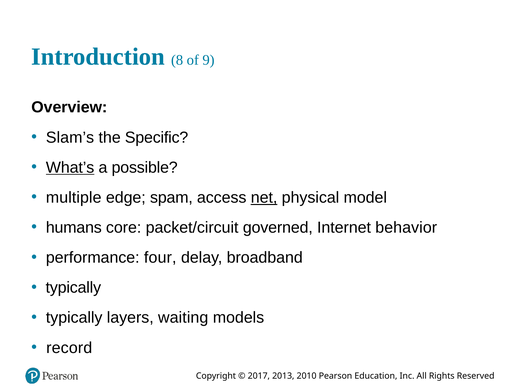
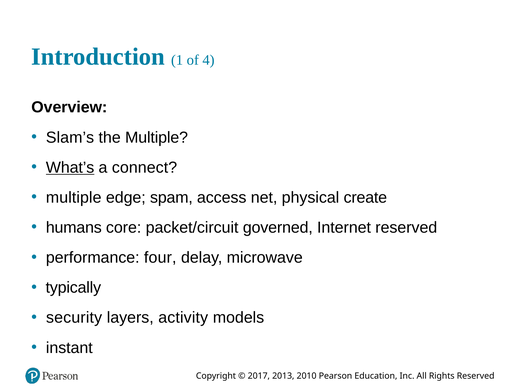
8: 8 -> 1
9: 9 -> 4
the Specific: Specific -> Multiple
possible: possible -> connect
net underline: present -> none
model: model -> create
Internet behavior: behavior -> reserved
broadband: broadband -> microwave
typically at (74, 317): typically -> security
waiting: waiting -> activity
record: record -> instant
